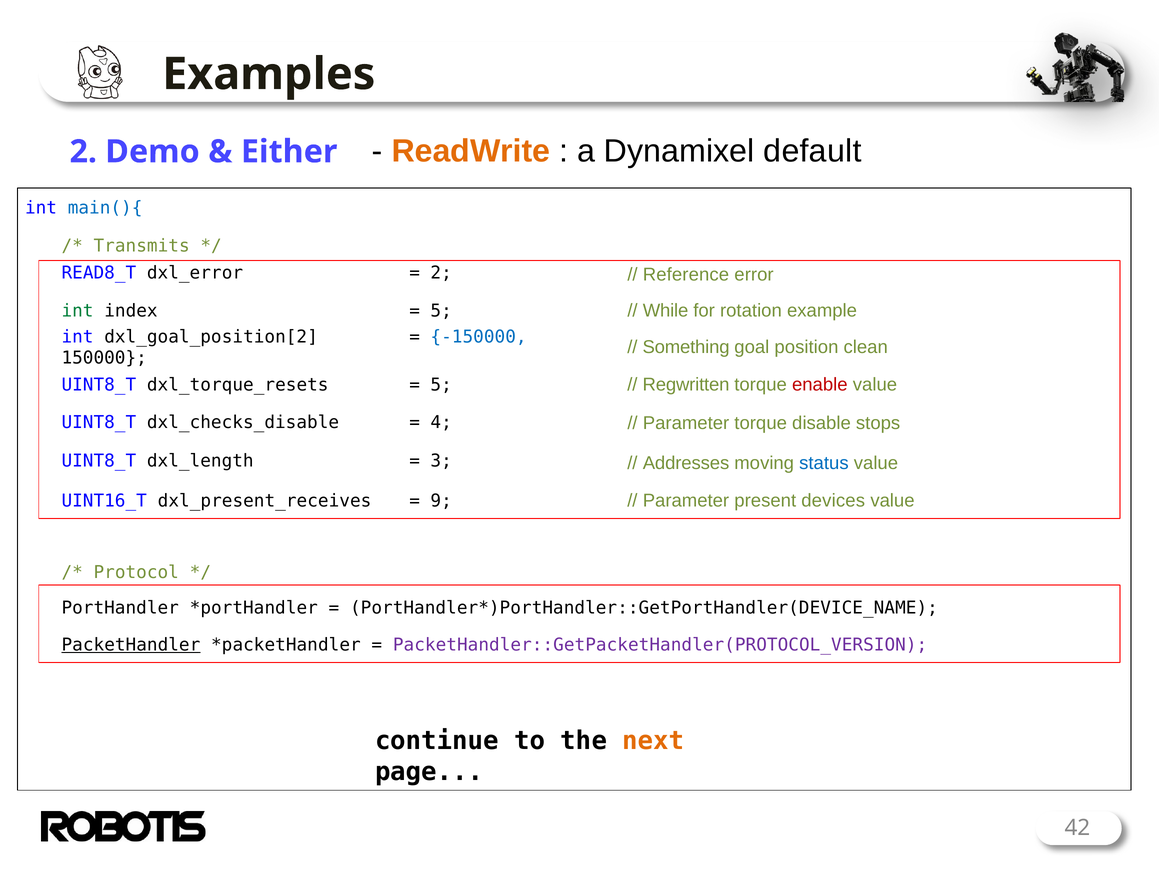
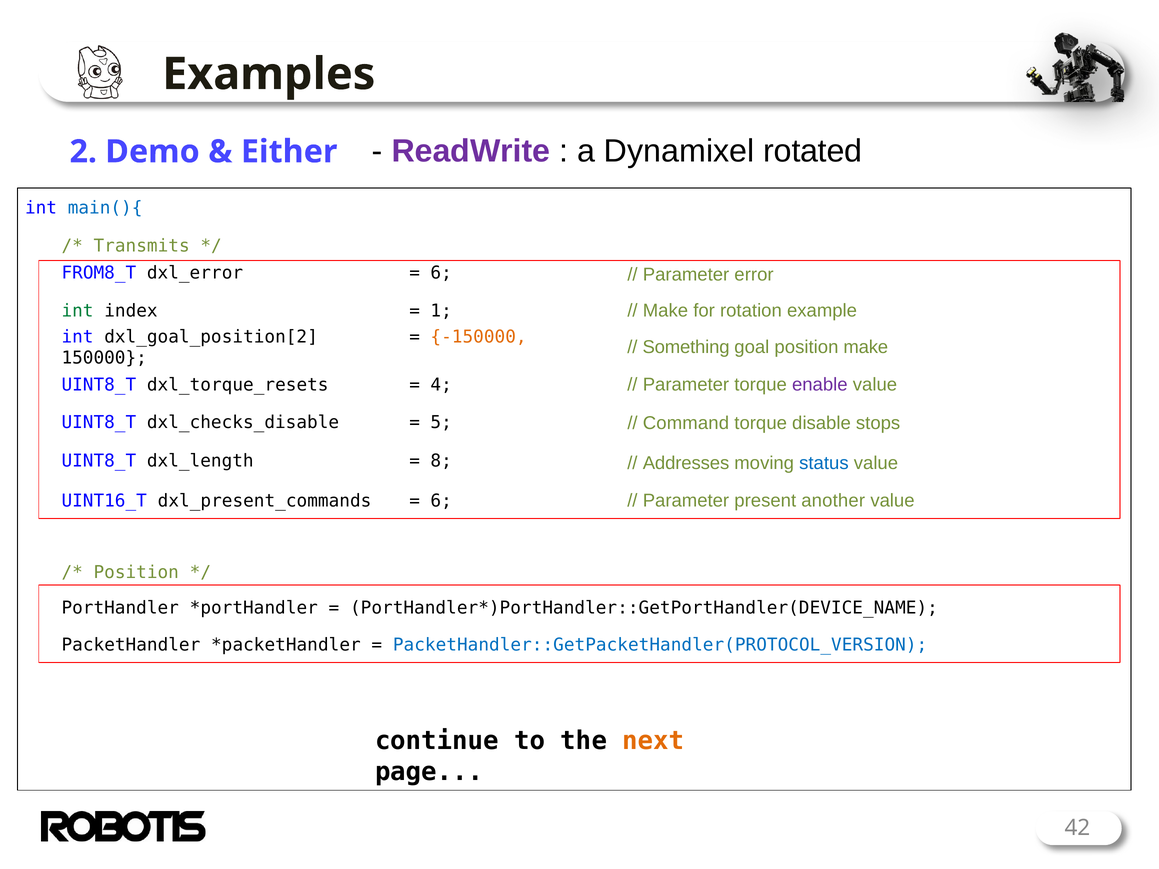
ReadWrite colour: orange -> purple
default: default -> rotated
READ8_T: READ8_T -> FROM8_T
2 at (441, 273): 2 -> 6
Reference at (686, 275): Reference -> Parameter
5 at (441, 311): 5 -> 1
While at (666, 311): While -> Make
-150000 colour: blue -> orange
position clean: clean -> make
Regwritten at (686, 385): Regwritten -> Parameter
enable colour: red -> purple
5 at (441, 385): 5 -> 4
Parameter at (686, 423): Parameter -> Command
4: 4 -> 5
3: 3 -> 8
devices: devices -> another
dxl_present_receives: dxl_present_receives -> dxl_present_commands
9 at (441, 501): 9 -> 6
Protocol at (136, 572): Protocol -> Position
PacketHandler underline: present -> none
PacketHandler::GetPacketHandler(PROTOCOL_VERSION colour: purple -> blue
